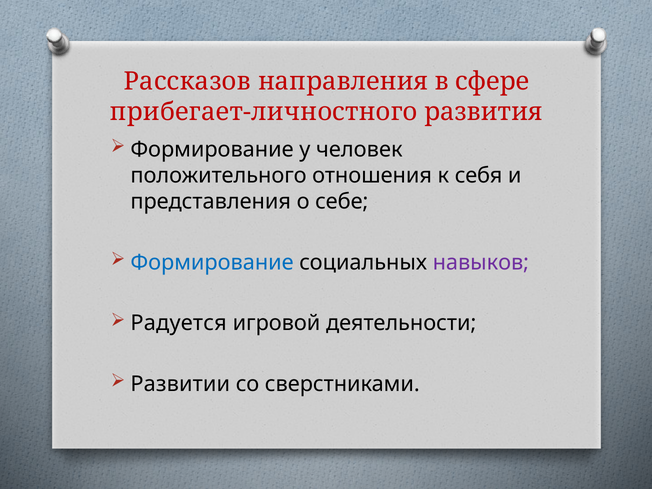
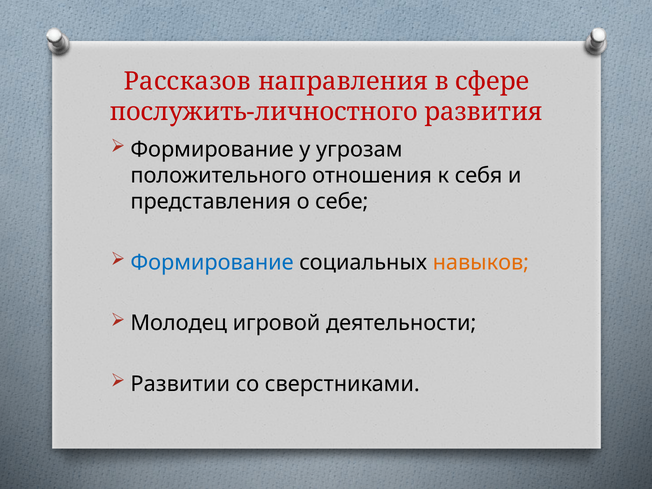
прибегает-личностного: прибегает-личностного -> послужить-личностного
человек: человек -> угрозам
навыков colour: purple -> orange
Радуется: Радуется -> Молодец
